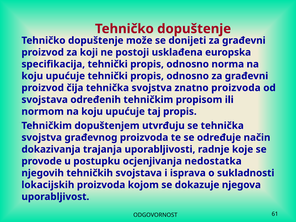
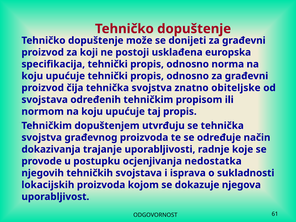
znatno proizvoda: proizvoda -> obiteljske
trajanja: trajanja -> trajanje
